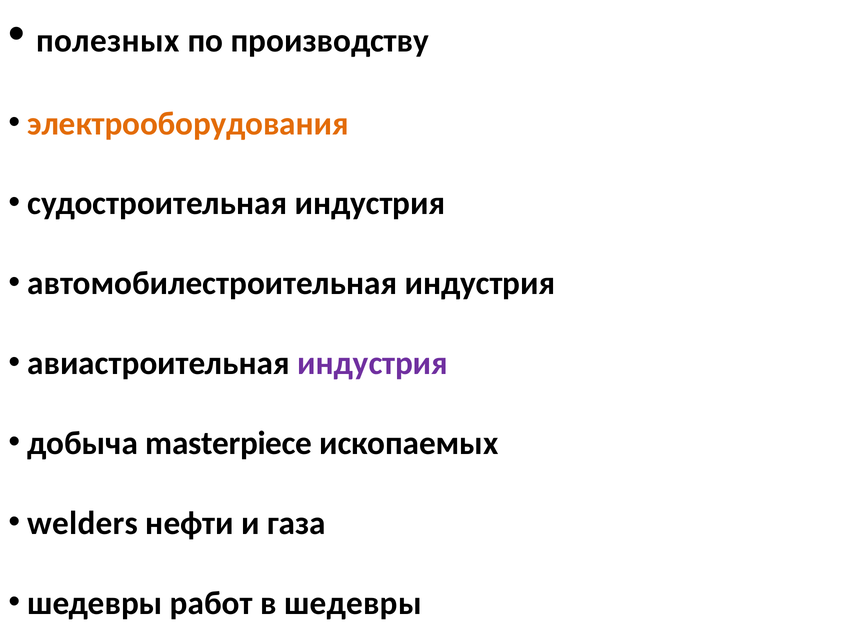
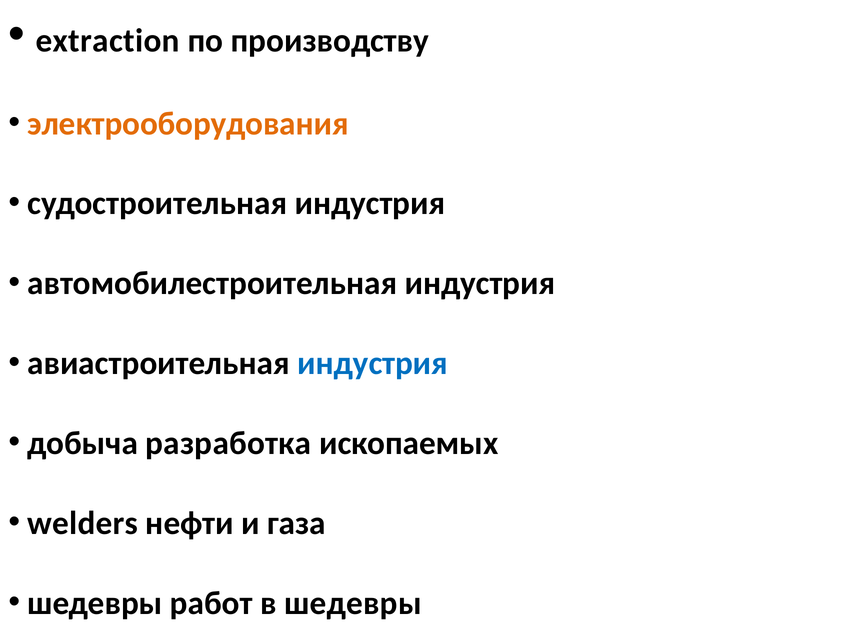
полезных: полезных -> extraction
индустрия at (373, 363) colour: purple -> blue
masterpiece: masterpiece -> разработка
